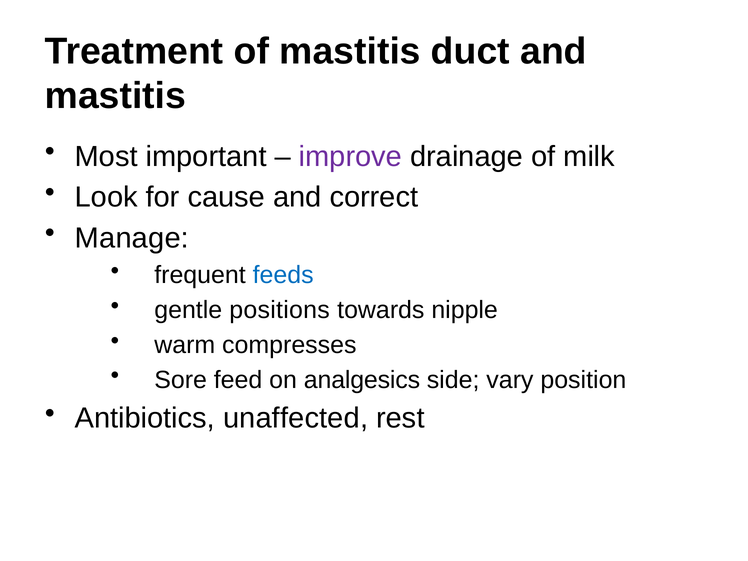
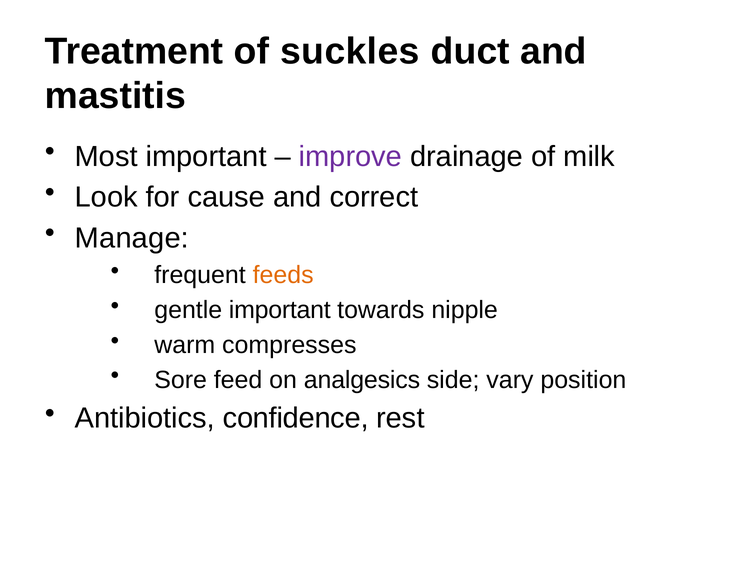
of mastitis: mastitis -> suckles
feeds colour: blue -> orange
gentle positions: positions -> important
unaffected: unaffected -> confidence
